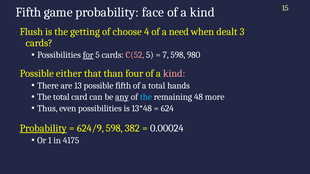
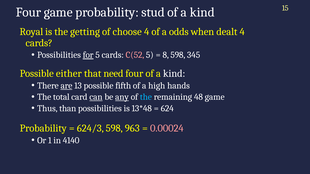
Fifth at (28, 12): Fifth -> Four
face: face -> stud
Flush: Flush -> Royal
need: need -> odds
dealt 3: 3 -> 4
7: 7 -> 8
980: 980 -> 345
than: than -> need
kind at (174, 74) colour: pink -> white
are underline: none -> present
a total: total -> high
can underline: none -> present
48 more: more -> game
even: even -> than
Probability at (43, 129) underline: present -> none
624/9: 624/9 -> 624/3
382: 382 -> 963
0.00024 colour: white -> pink
4175: 4175 -> 4140
